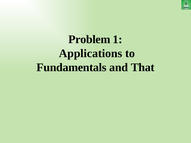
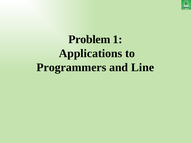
Fundamentals: Fundamentals -> Programmers
That: That -> Line
